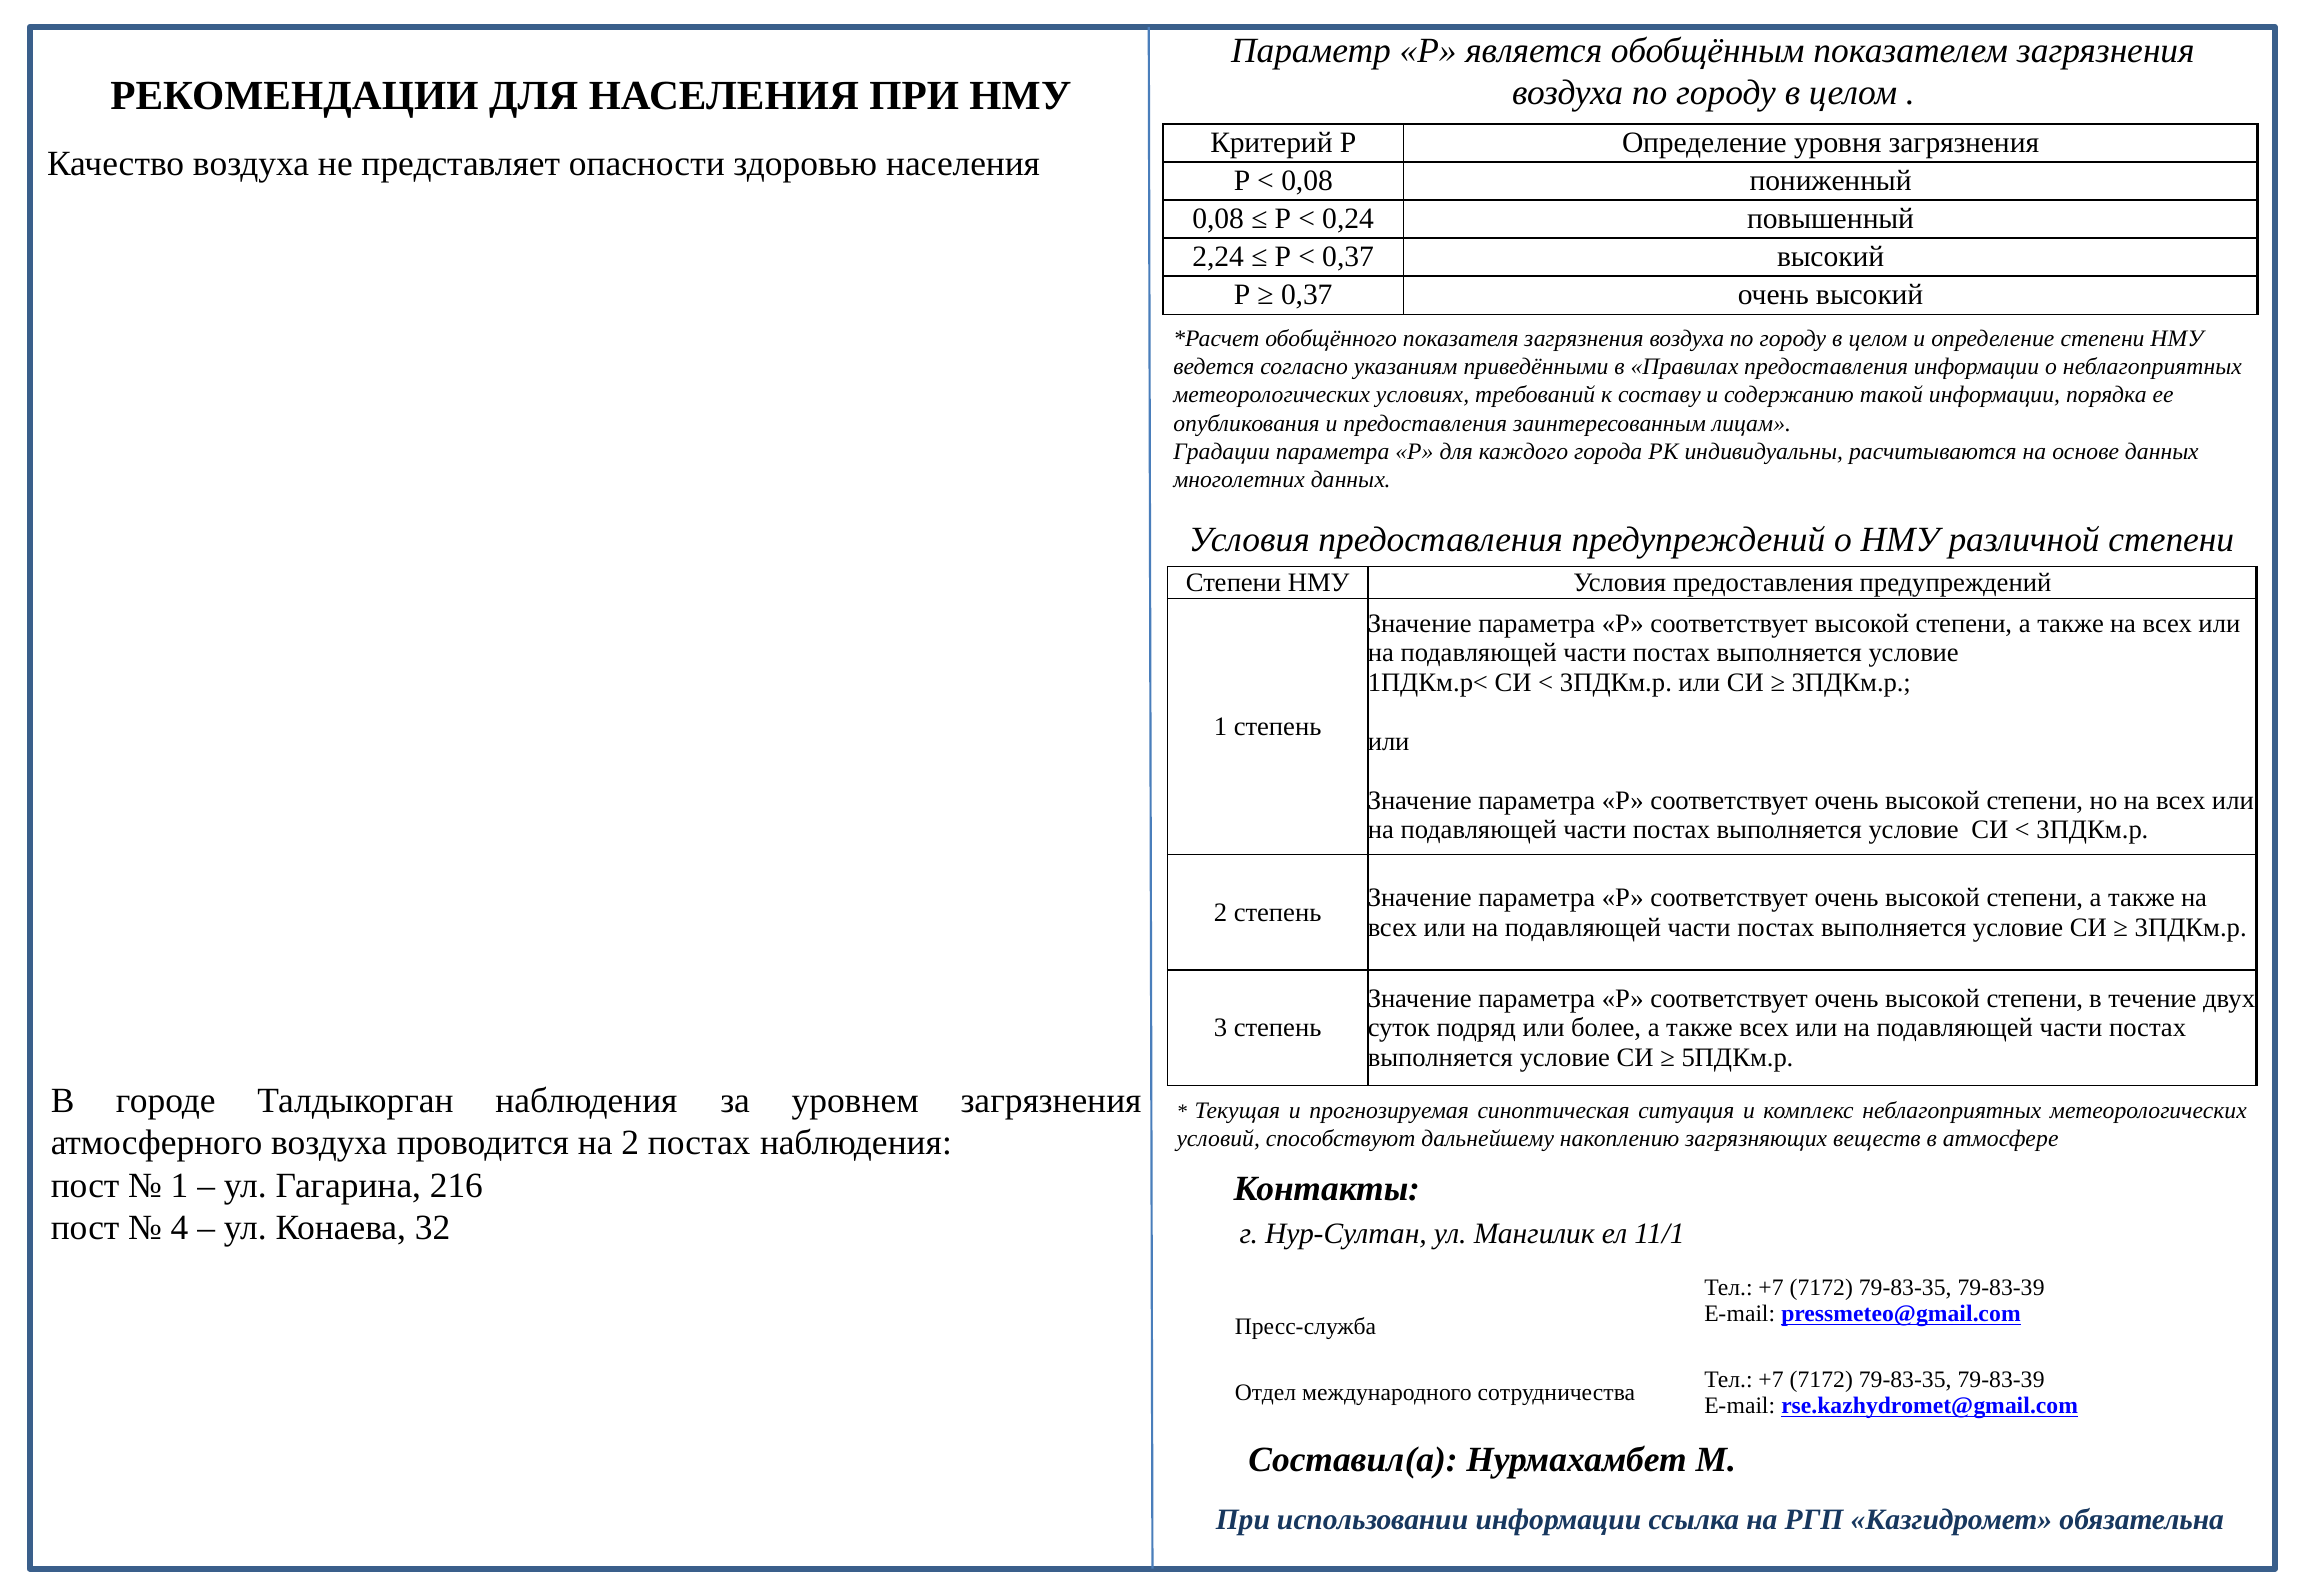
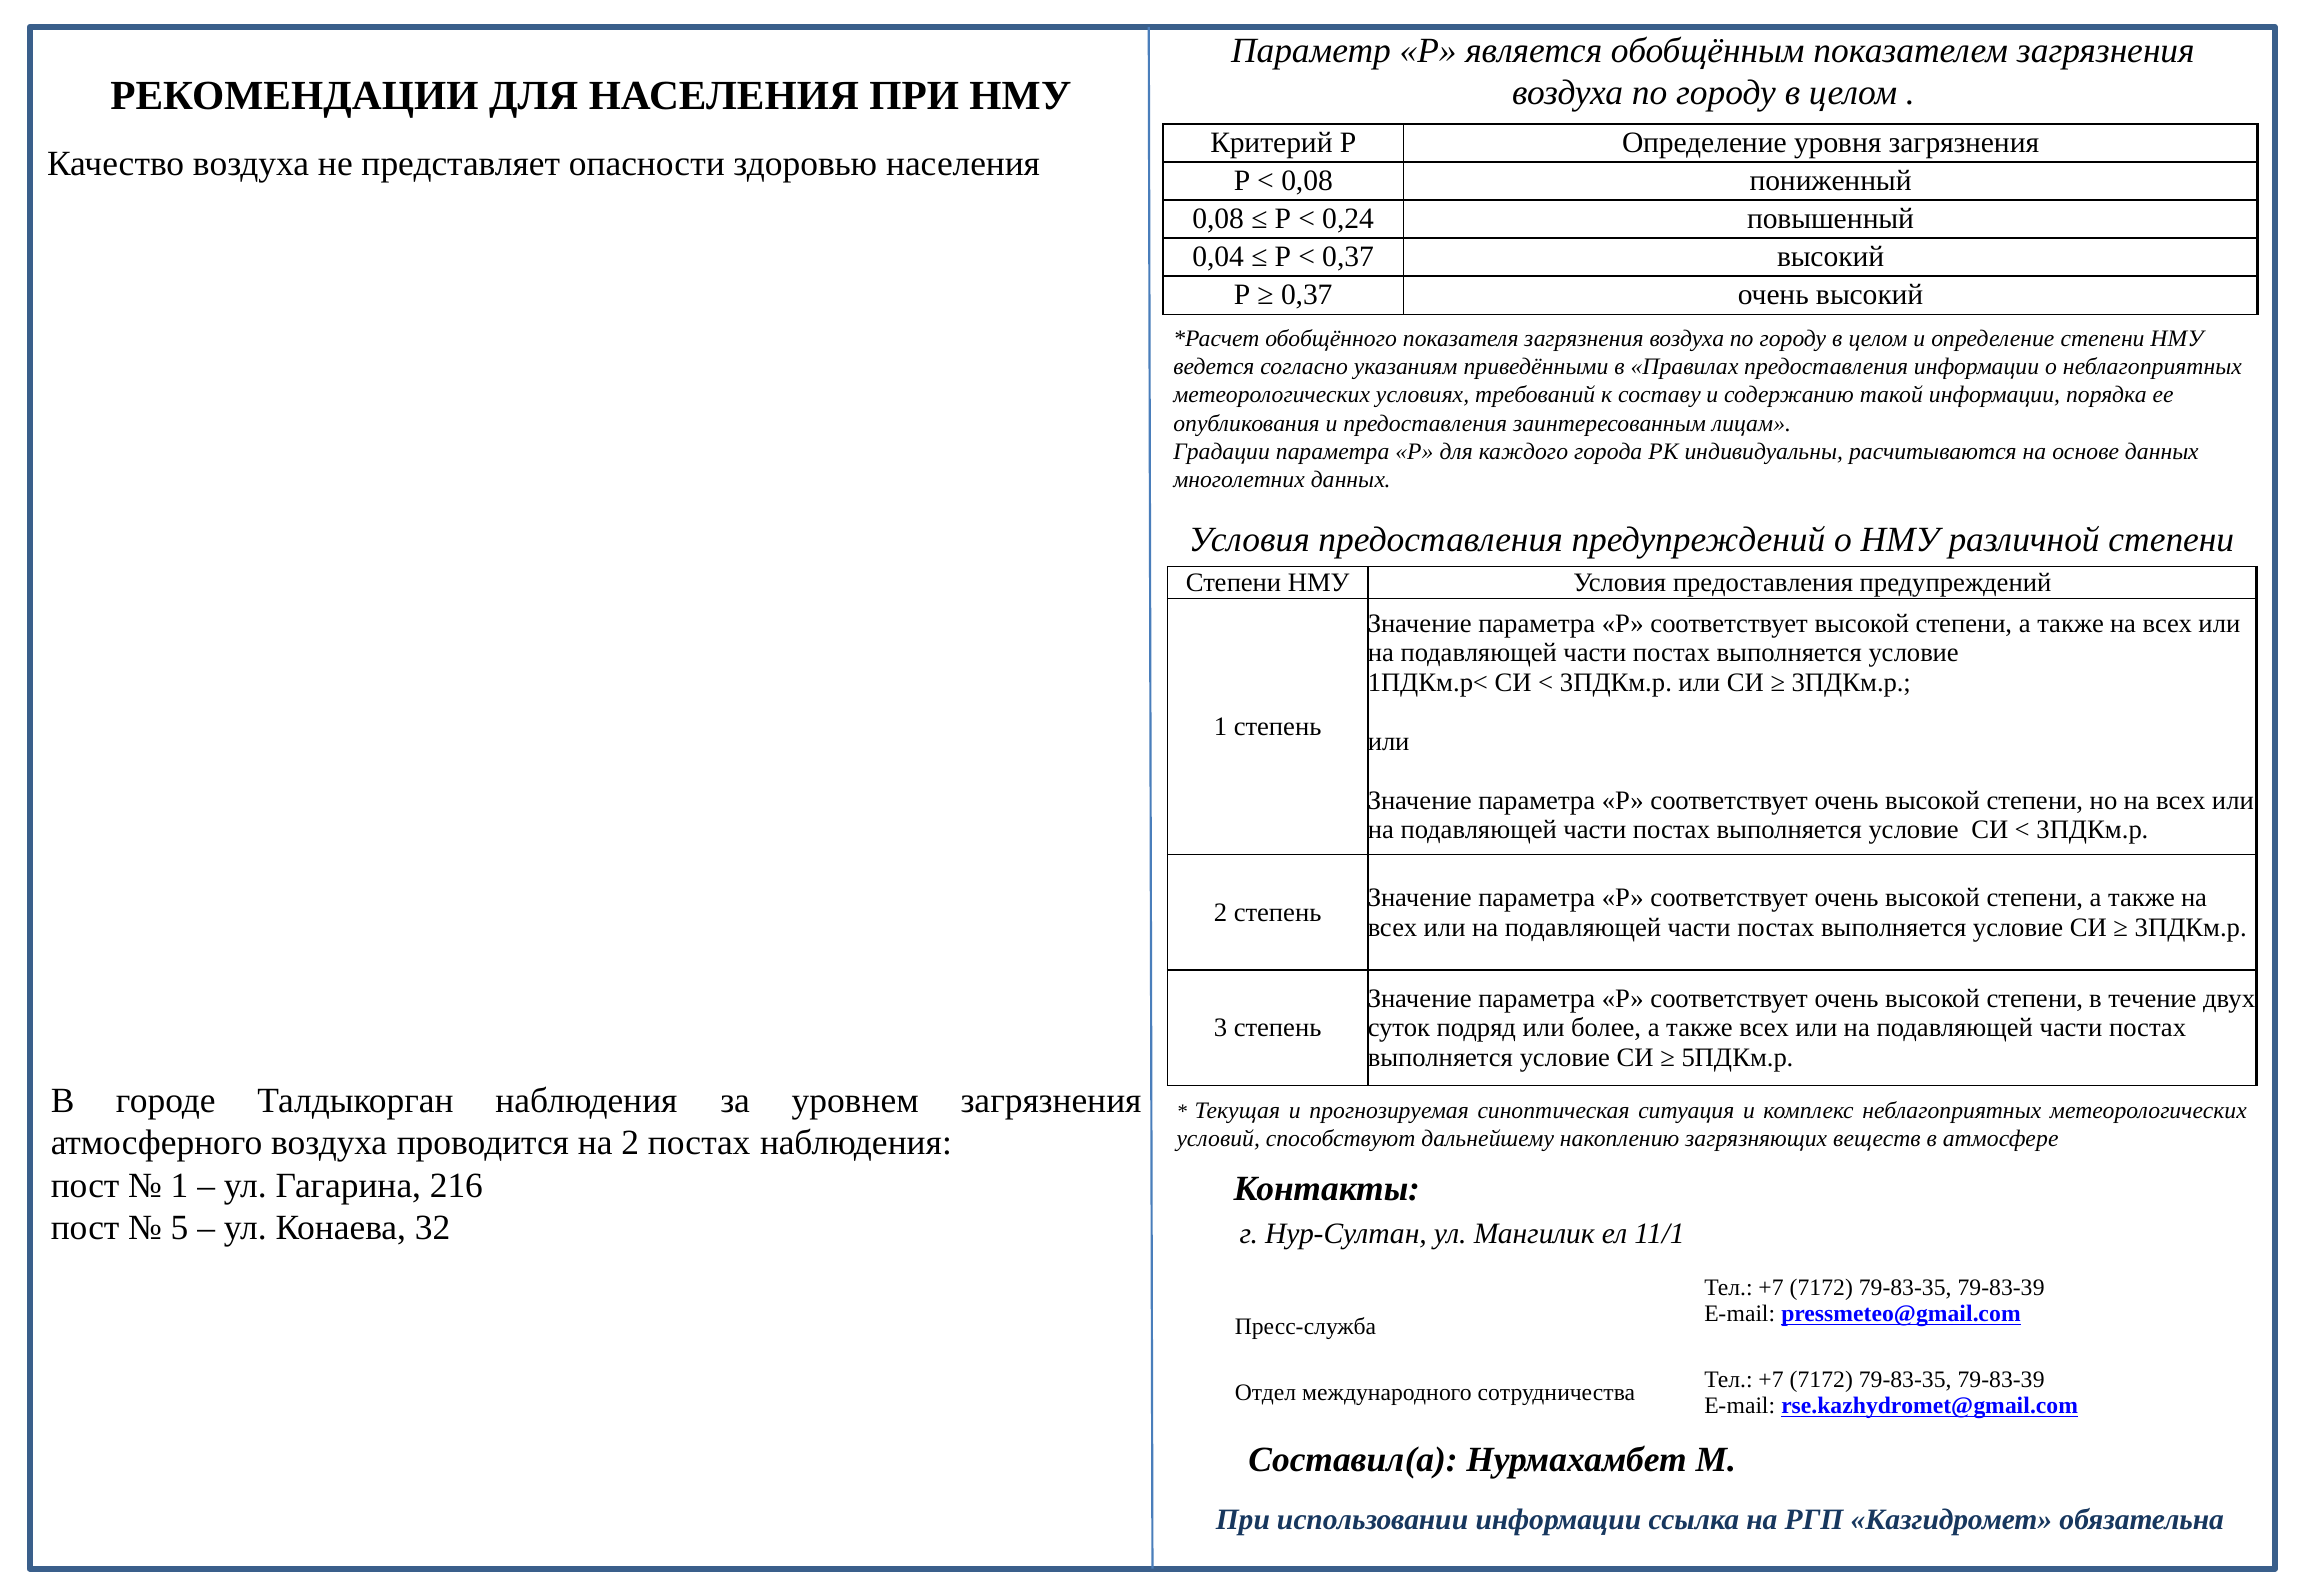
2,24: 2,24 -> 0,04
4: 4 -> 5
